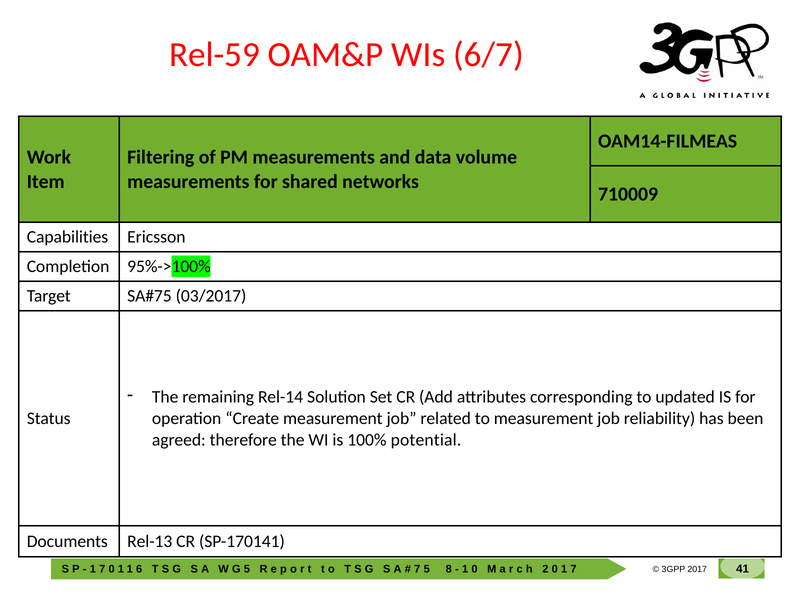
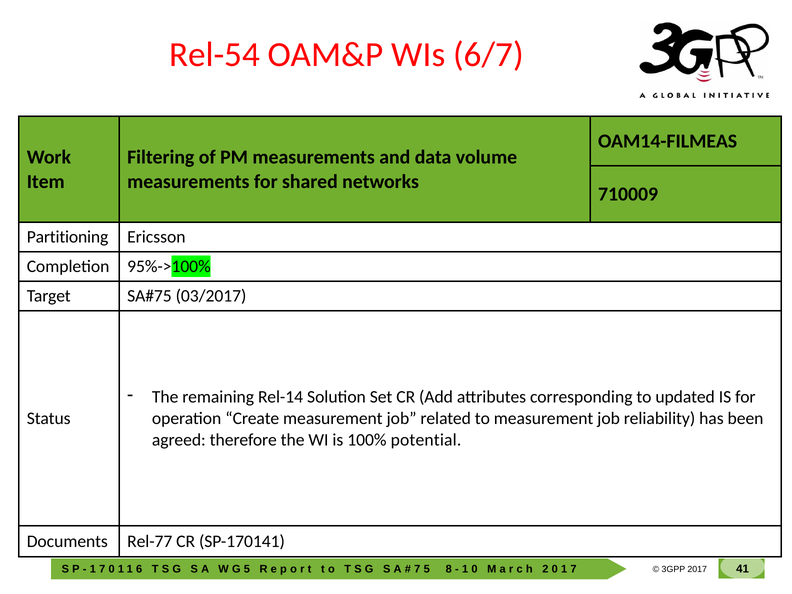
Rel-59: Rel-59 -> Rel-54
Capabilities: Capabilities -> Partitioning
Rel-13: Rel-13 -> Rel-77
